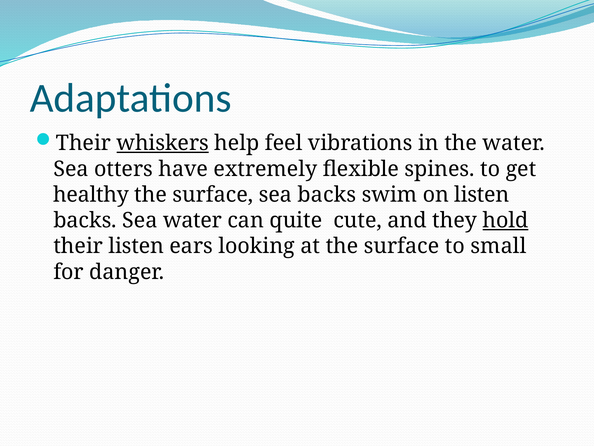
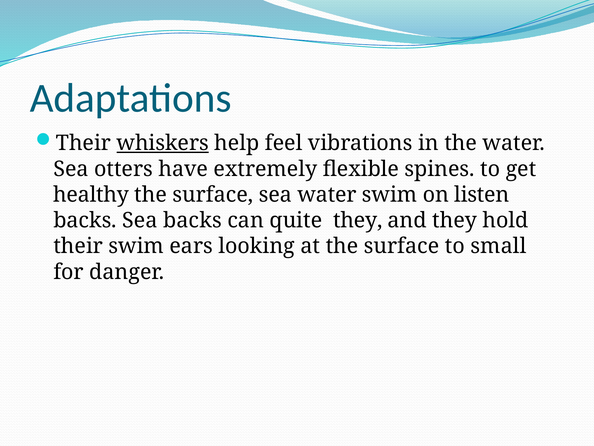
sea backs: backs -> water
Sea water: water -> backs
quite cute: cute -> they
hold underline: present -> none
their listen: listen -> swim
